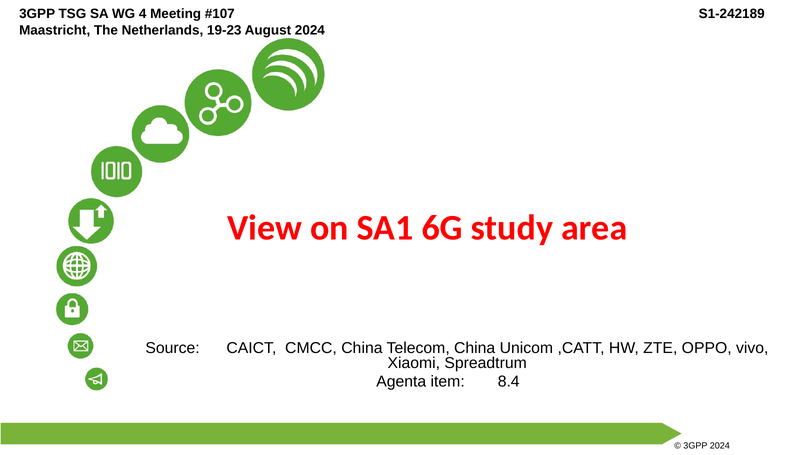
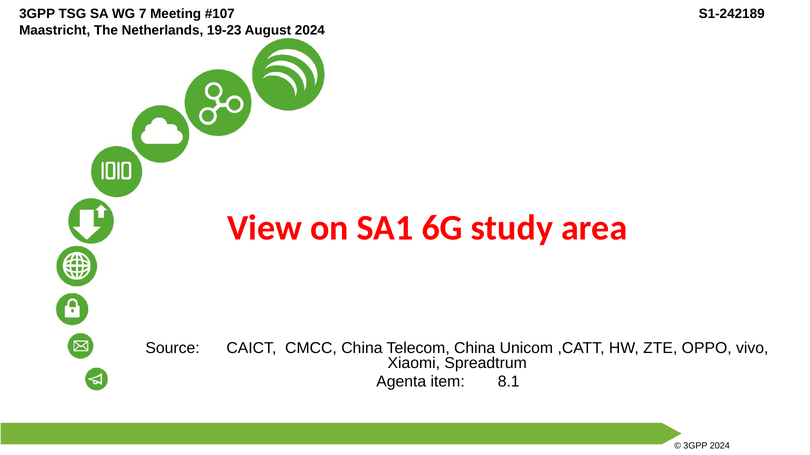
4: 4 -> 7
8.4: 8.4 -> 8.1
